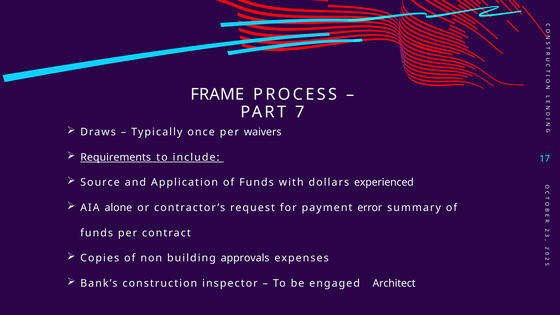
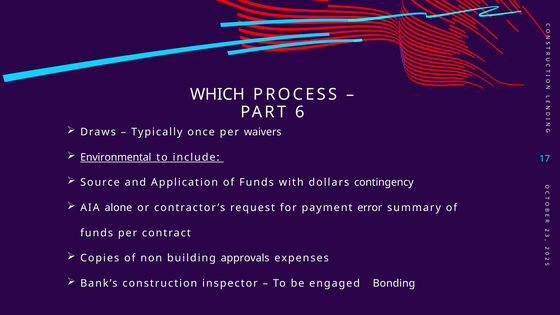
FRAME: FRAME -> WHICH
7: 7 -> 6
Requirements: Requirements -> Environmental
experienced: experienced -> contingency
Architect: Architect -> Bonding
